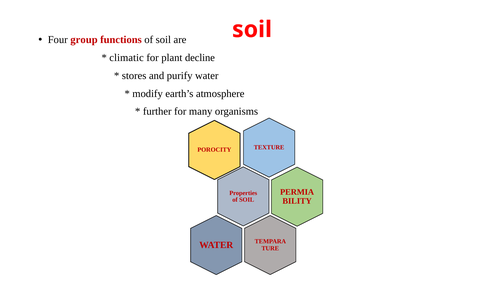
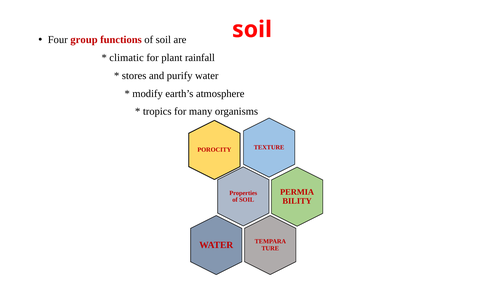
decline: decline -> rainfall
further: further -> tropics
